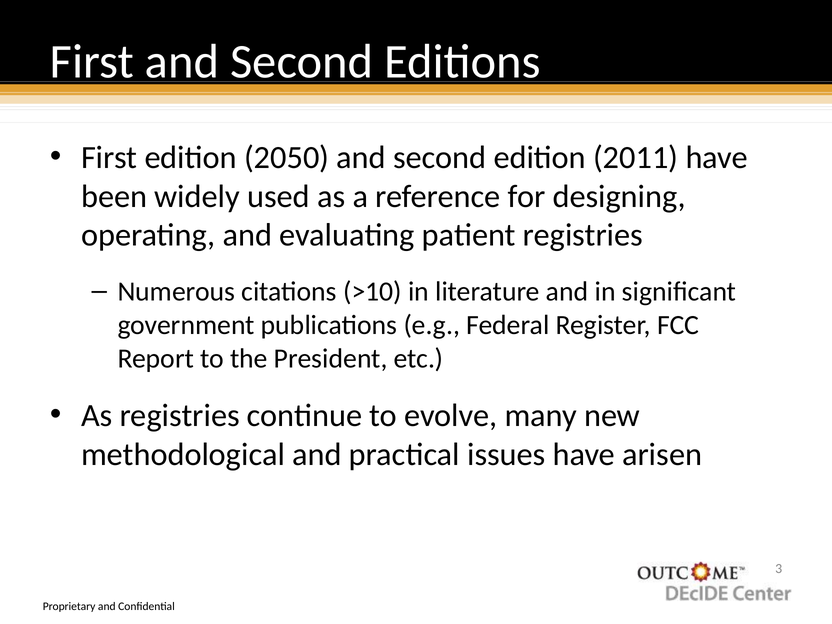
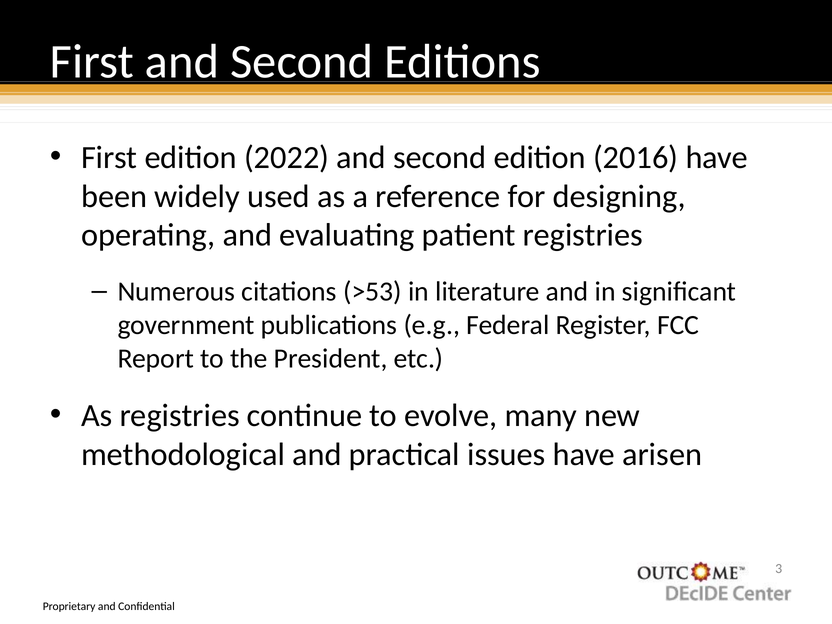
2050: 2050 -> 2022
2011: 2011 -> 2016
>10: >10 -> >53
